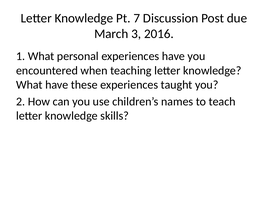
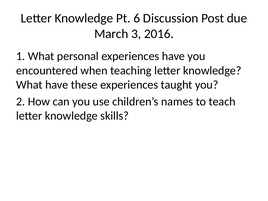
7: 7 -> 6
